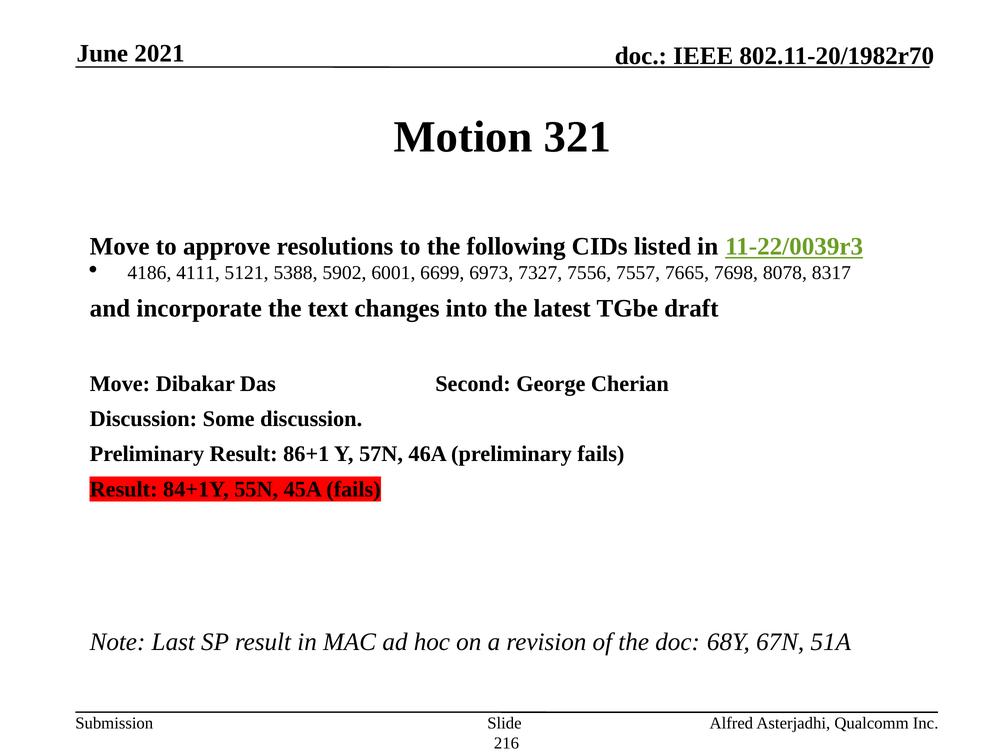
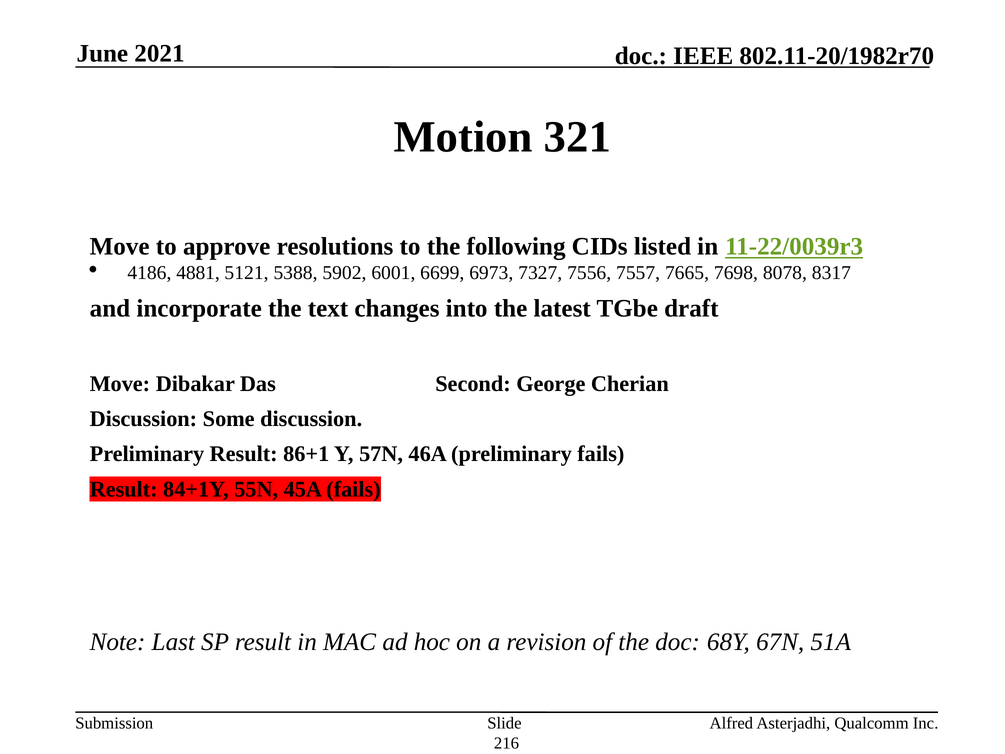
4111: 4111 -> 4881
